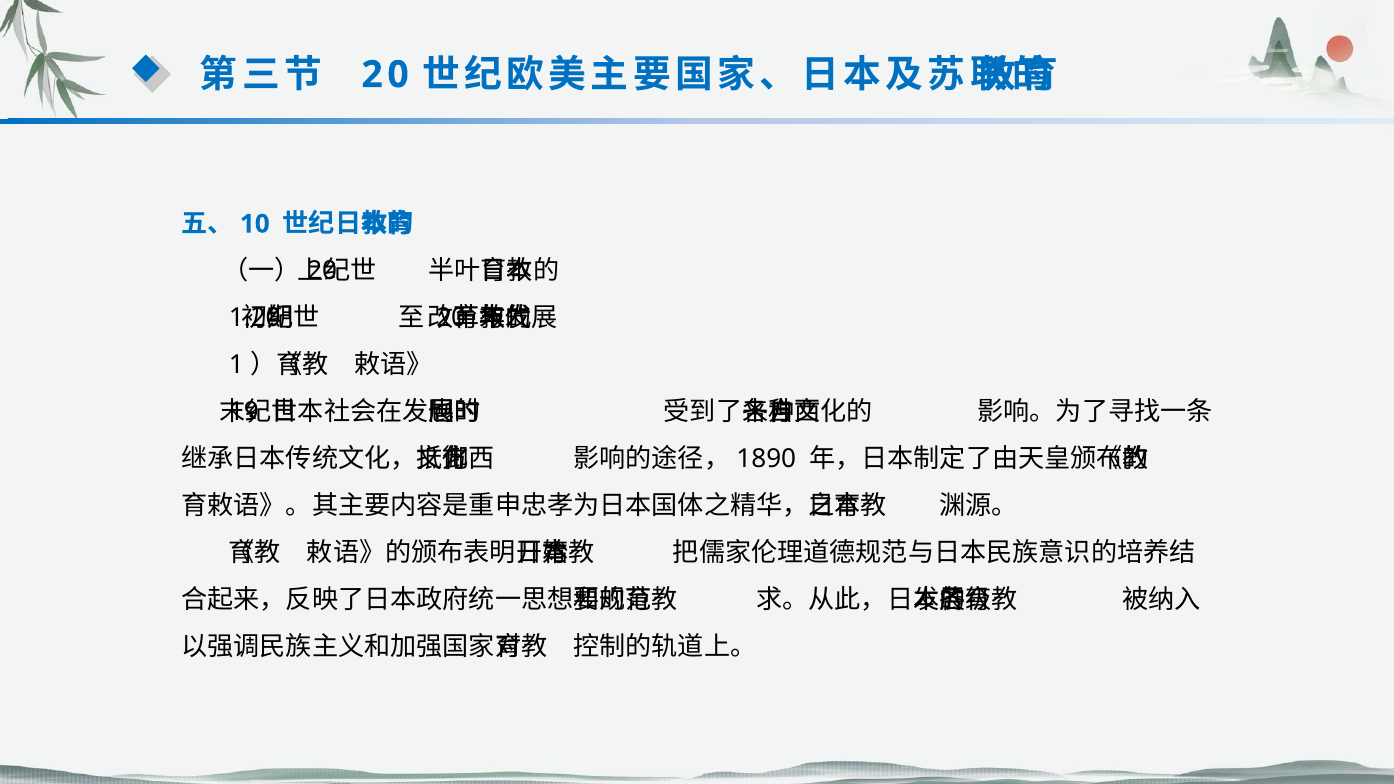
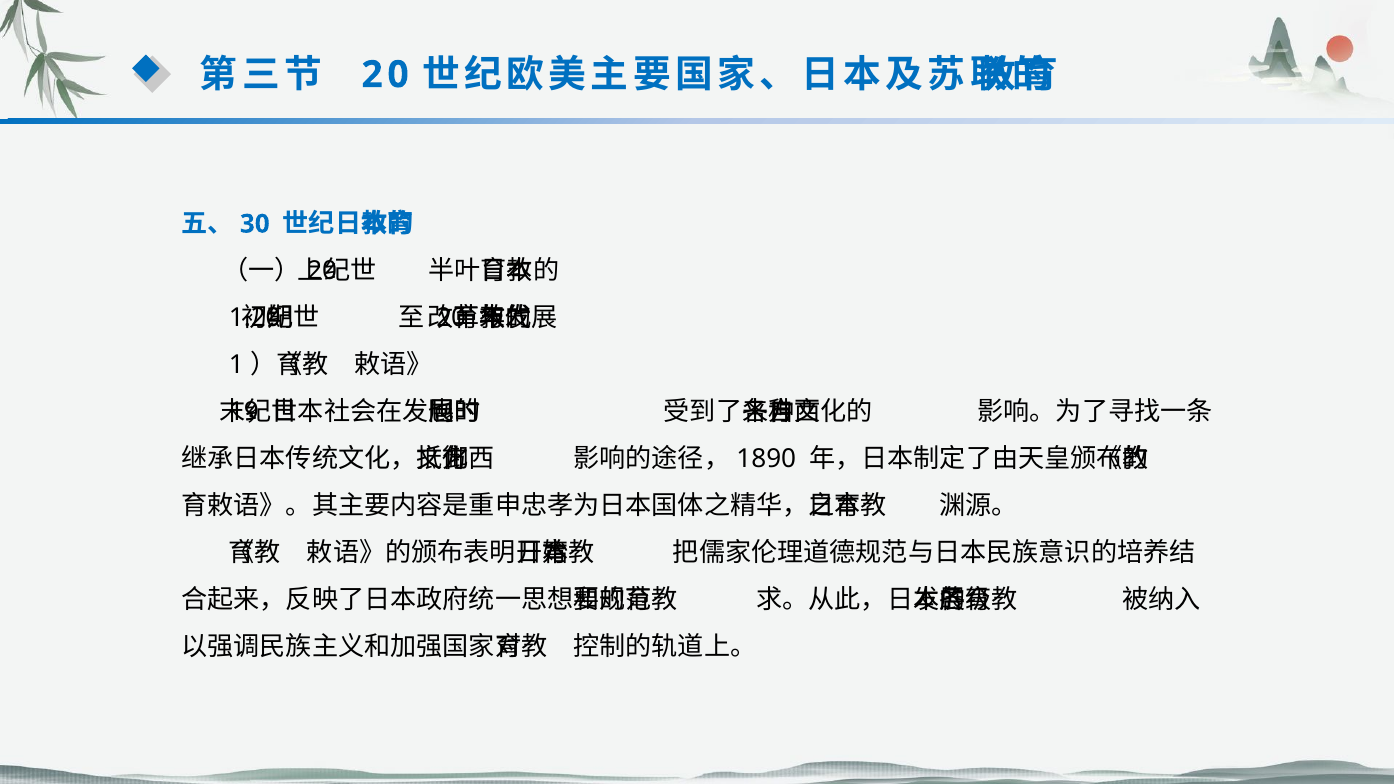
10: 10 -> 30
